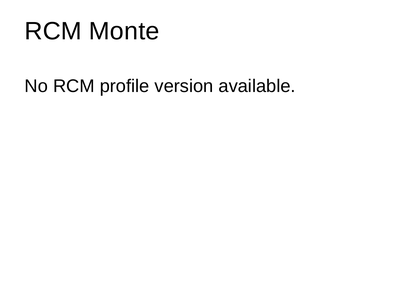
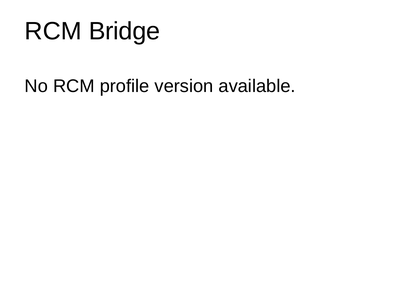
Monte: Monte -> Bridge
